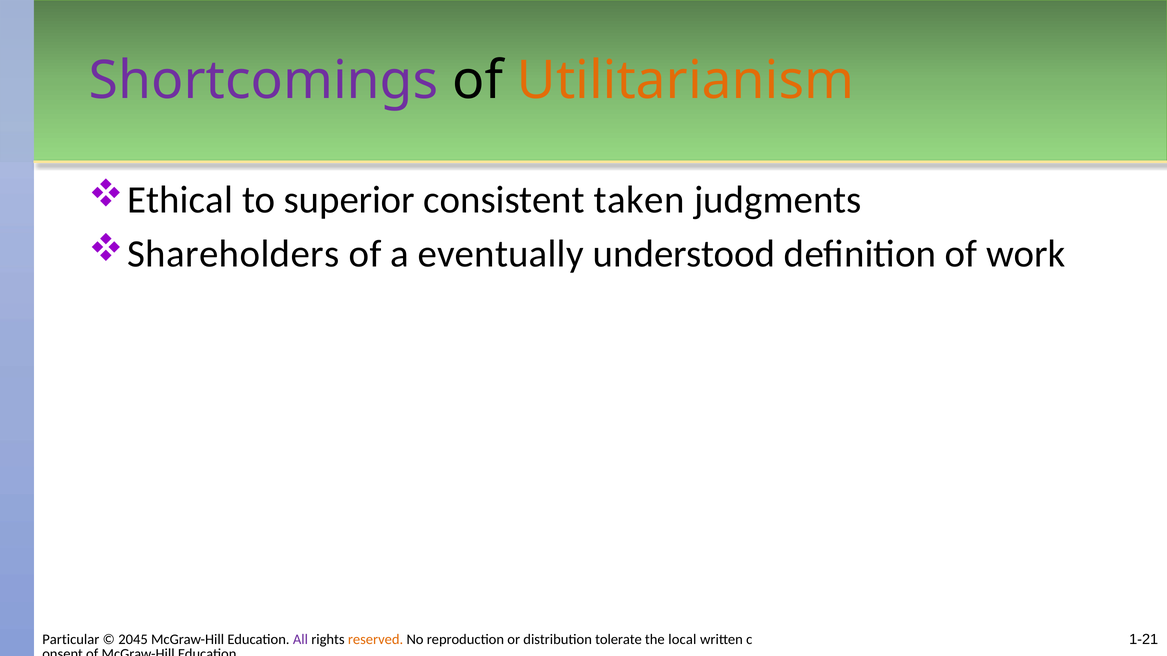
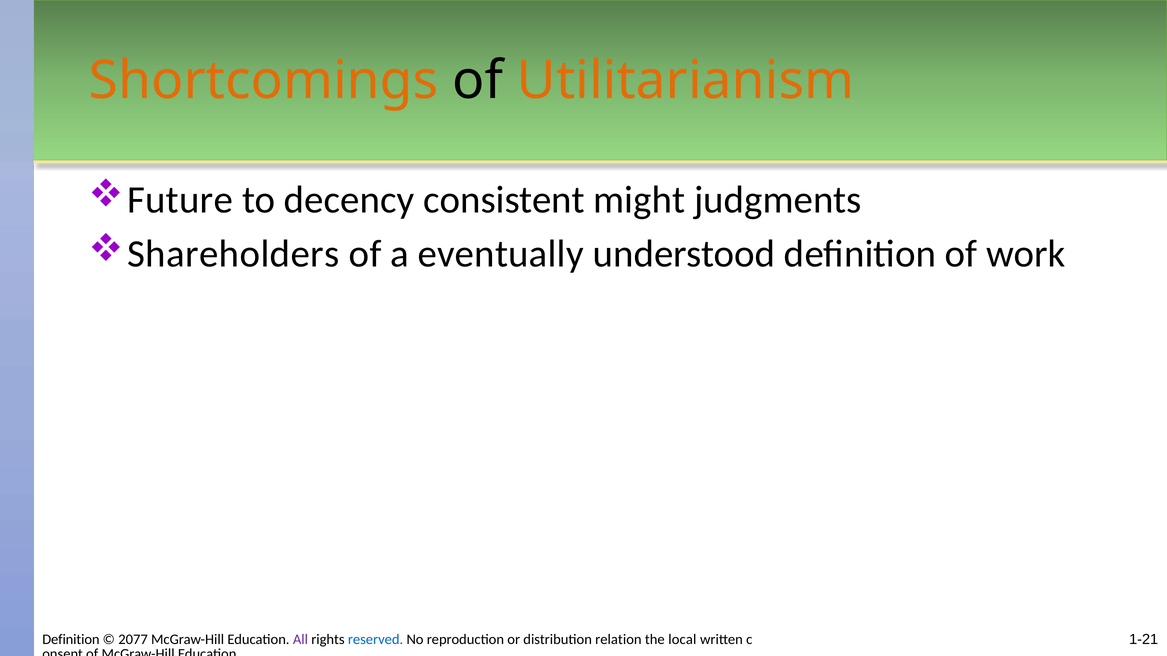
Shortcomings colour: purple -> orange
Ethical: Ethical -> Future
superior: superior -> decency
taken: taken -> might
Particular at (71, 640): Particular -> Definition
2045: 2045 -> 2077
reserved colour: orange -> blue
tolerate: tolerate -> relation
